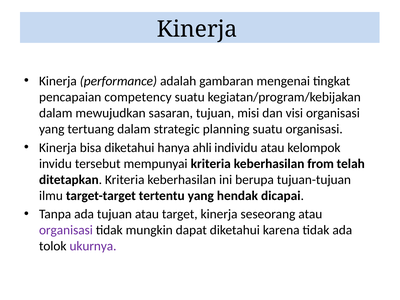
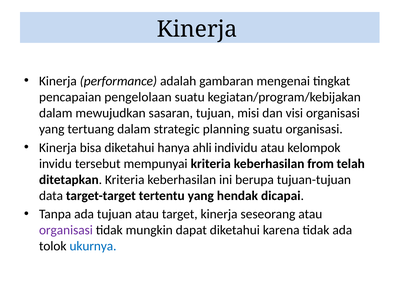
competency: competency -> pengelolaan
ilmu: ilmu -> data
ukurnya colour: purple -> blue
